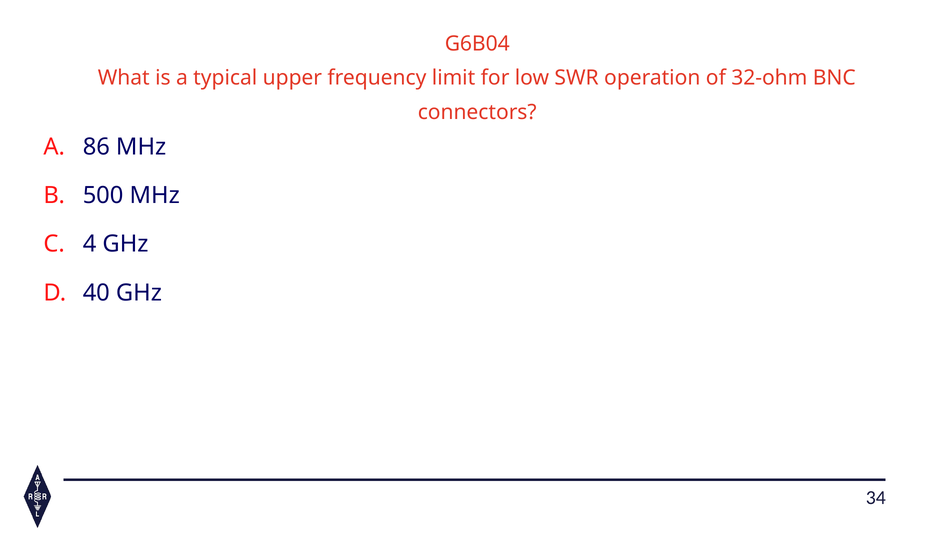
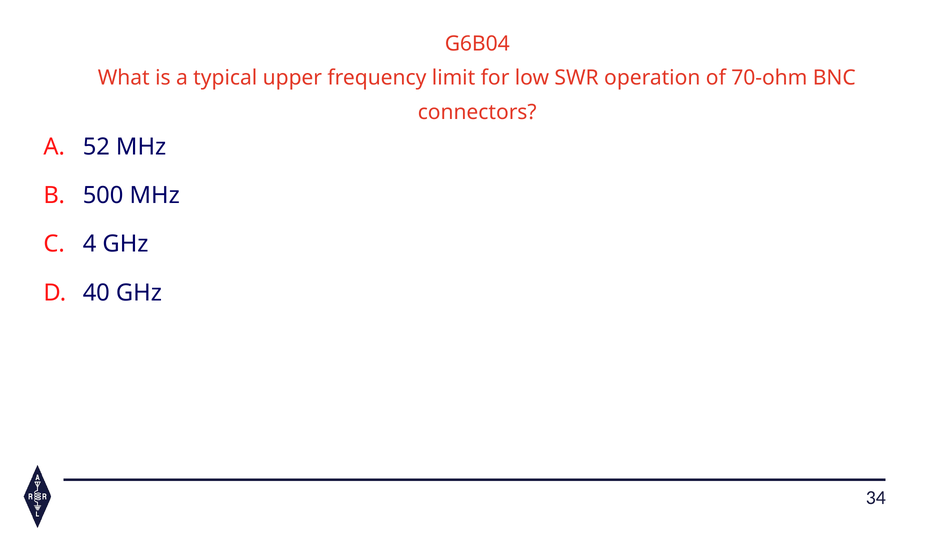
32-ohm: 32-ohm -> 70-ohm
86: 86 -> 52
